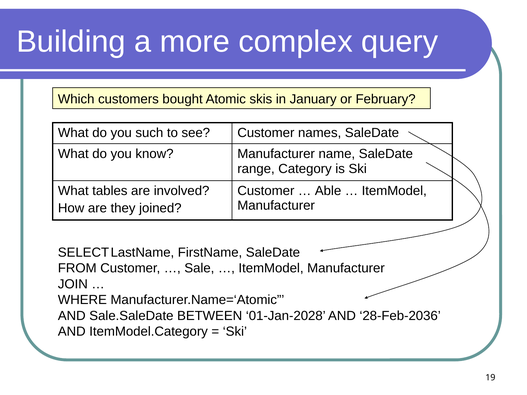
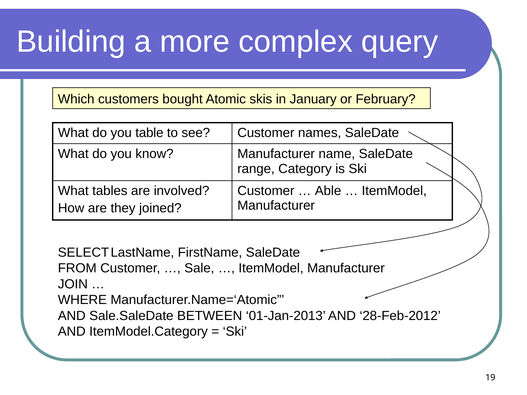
such: such -> table
01-Jan-2028: 01-Jan-2028 -> 01-Jan-2013
28-Feb-2036: 28-Feb-2036 -> 28-Feb-2012
